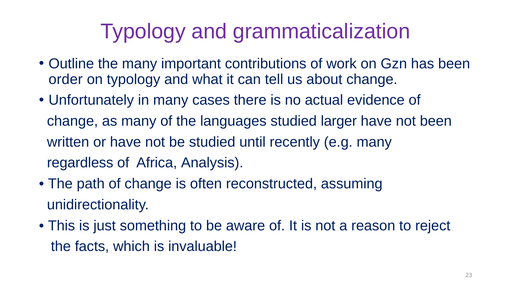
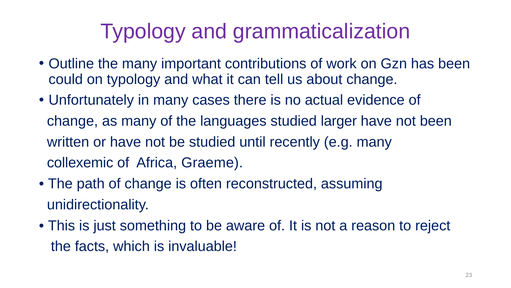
order: order -> could
regardless: regardless -> collexemic
Analysis: Analysis -> Graeme
